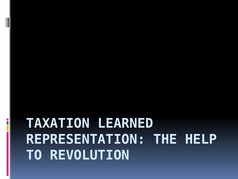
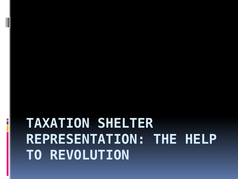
LEARNED: LEARNED -> SHELTER
